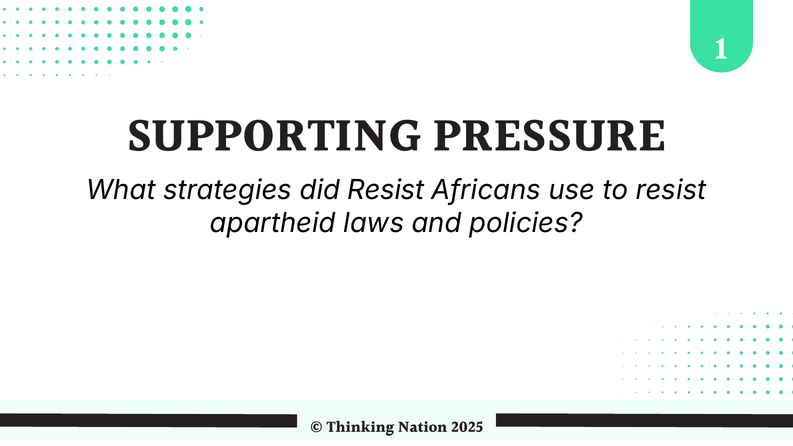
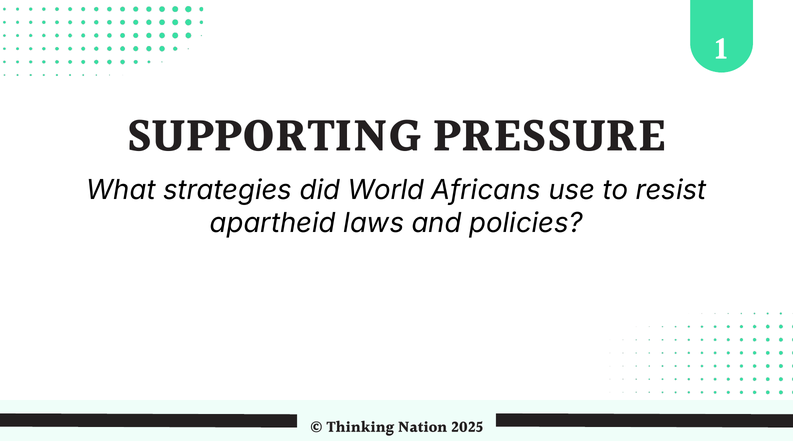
did Resist: Resist -> World
